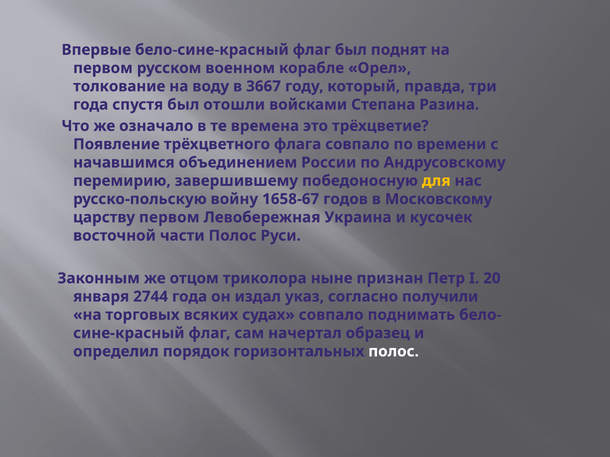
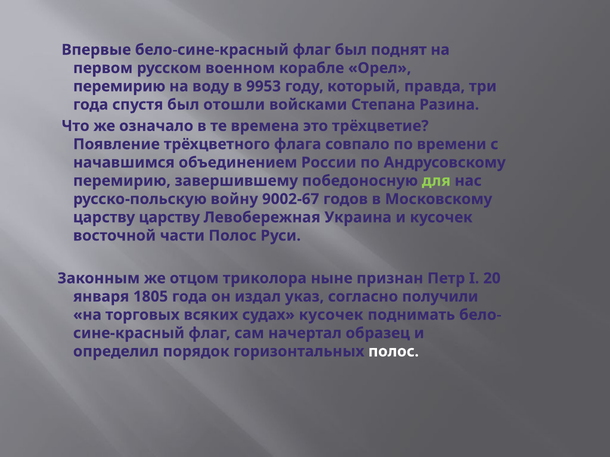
толкование at (119, 86): толкование -> перемирию
3667: 3667 -> 9953
для colour: yellow -> light green
1658-67: 1658-67 -> 9002-67
царству первом: первом -> царству
2744: 2744 -> 1805
судах совпало: совпало -> кусочек
